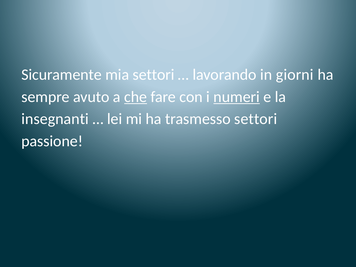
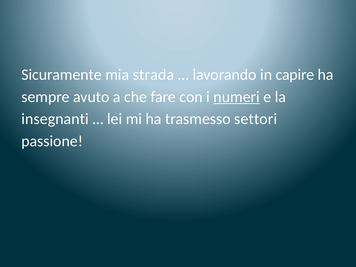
mia settori: settori -> strada
giorni: giorni -> capire
che underline: present -> none
